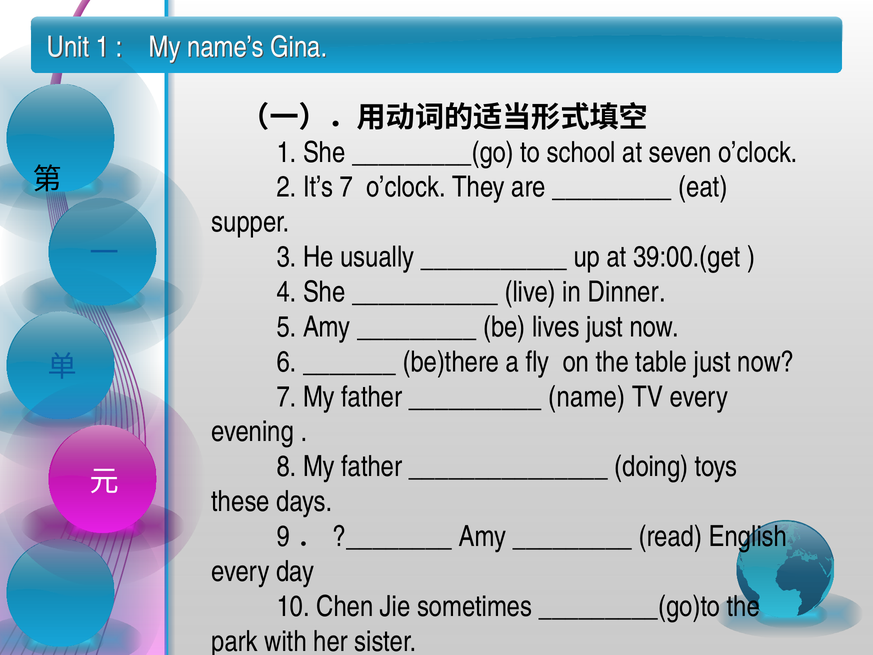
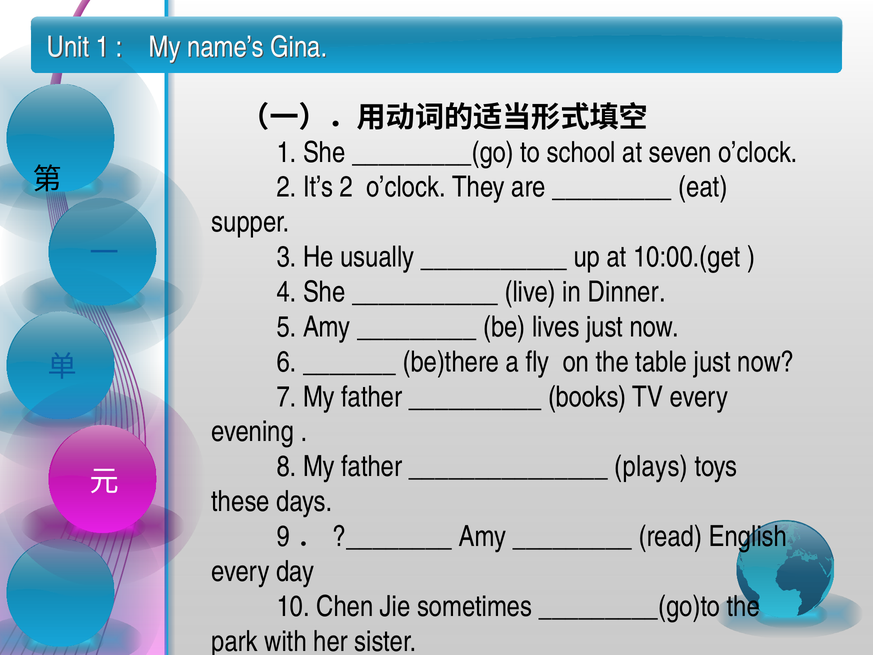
It’s 7: 7 -> 2
39:00.(get: 39:00.(get -> 10:00.(get
name: name -> books
doing: doing -> plays
